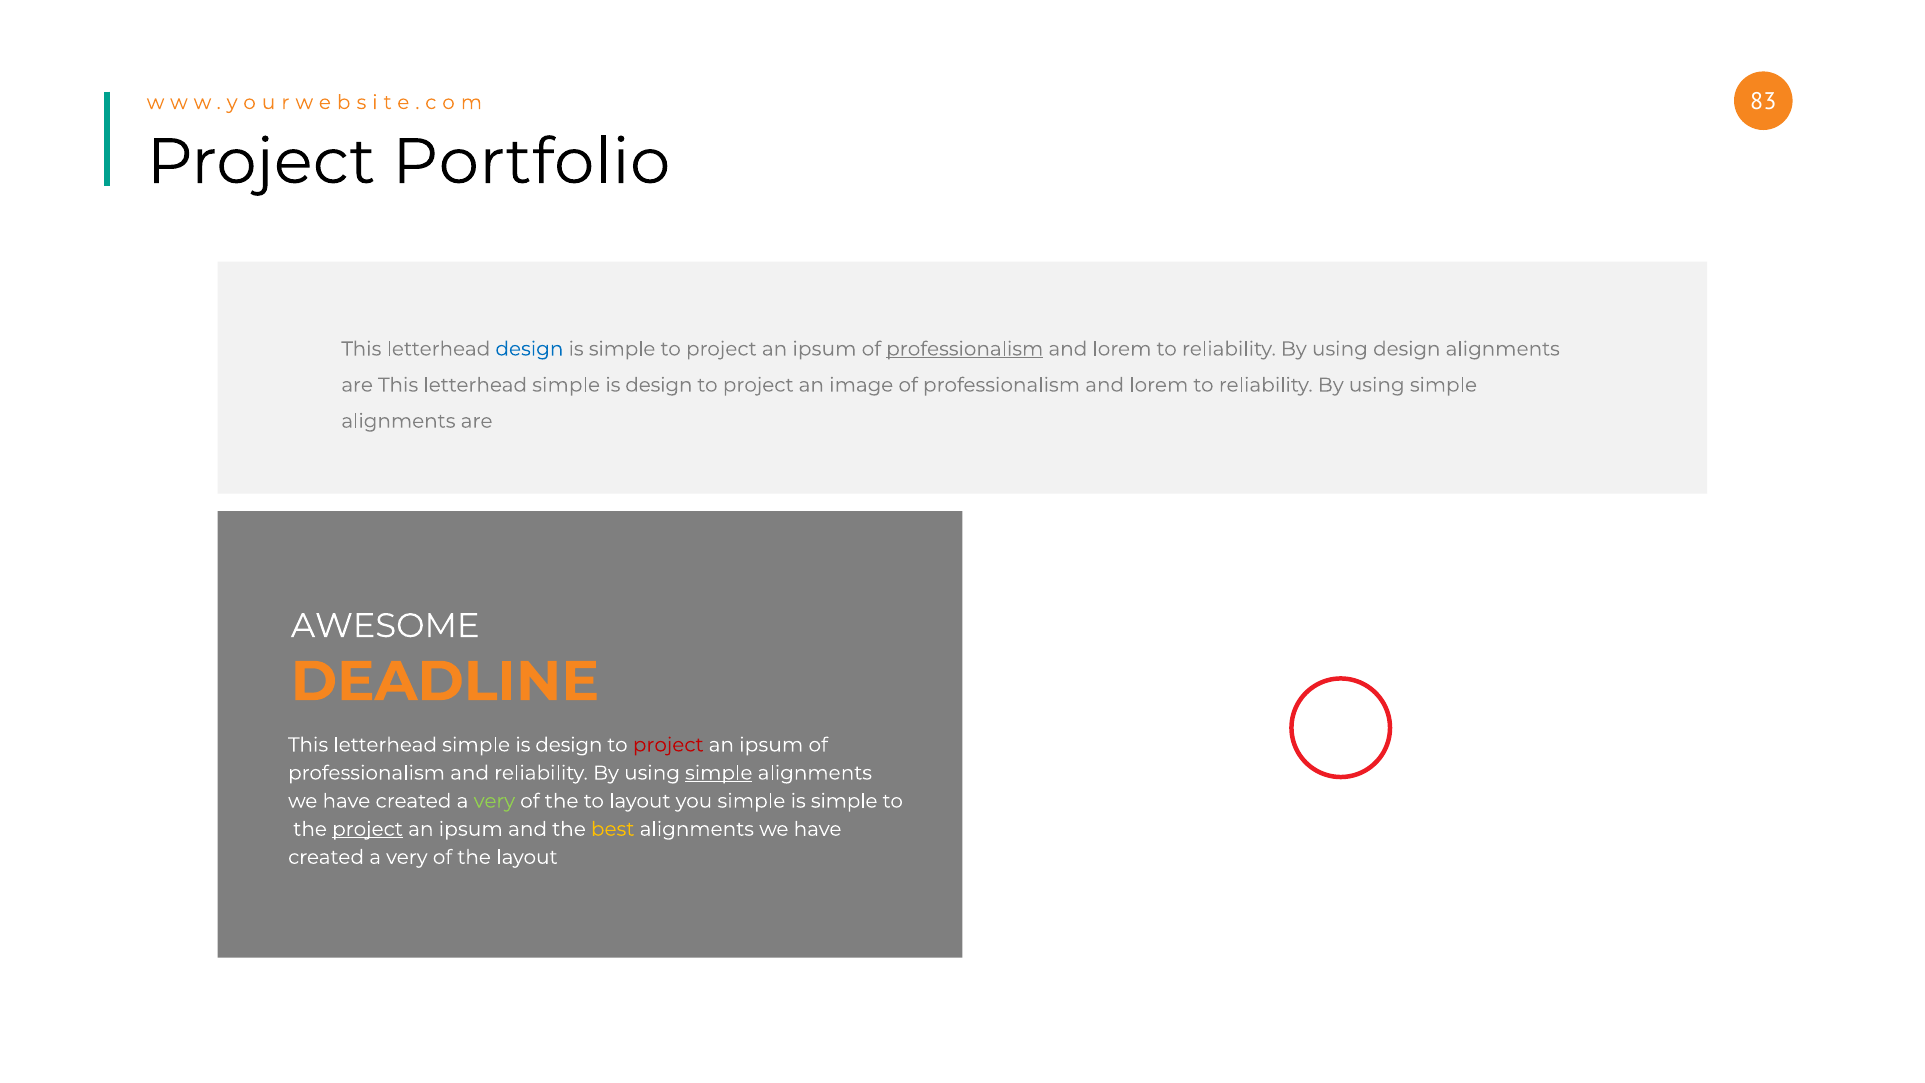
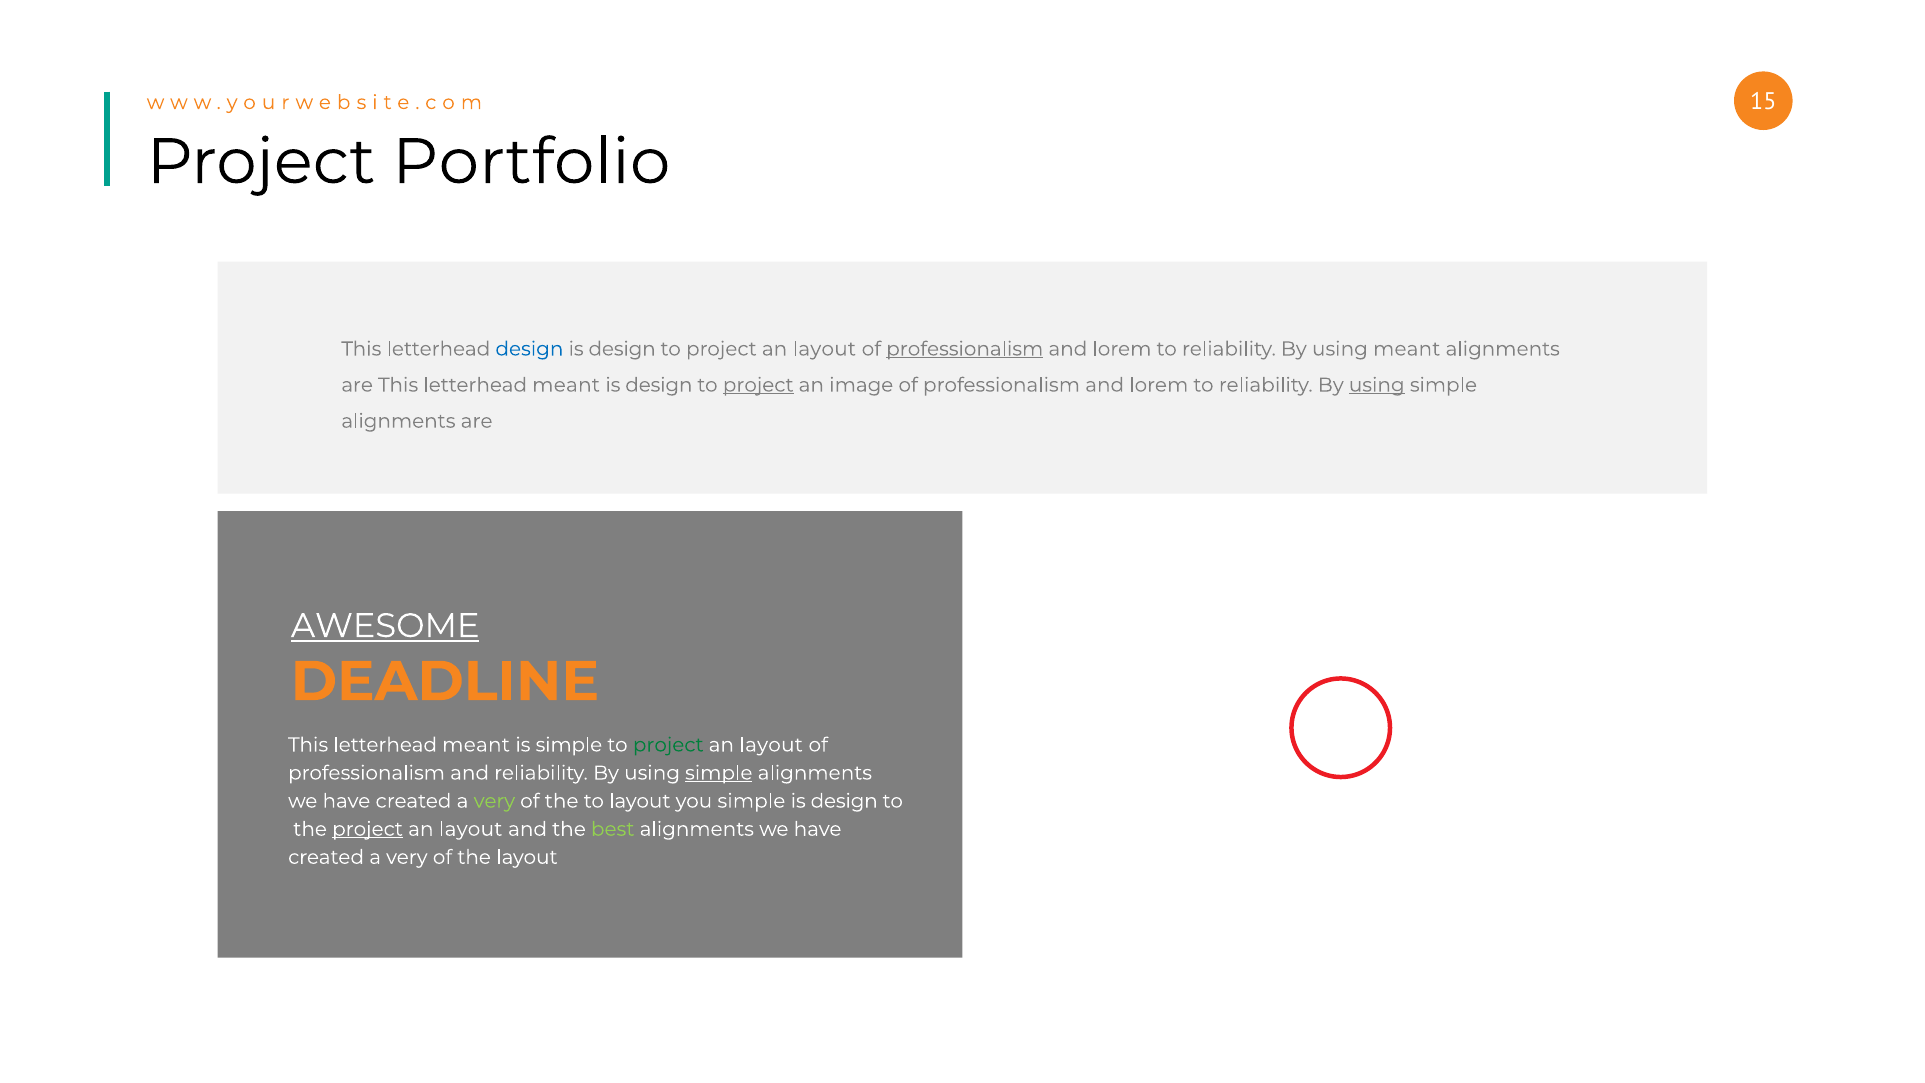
83: 83 -> 15
simple at (622, 349): simple -> design
ipsum at (824, 349): ipsum -> layout
using design: design -> meant
are This letterhead simple: simple -> meant
project at (758, 385) underline: none -> present
using at (1377, 385) underline: none -> present
AWESOME underline: none -> present
simple at (476, 745): simple -> meant
design at (569, 745): design -> simple
project at (668, 745) colour: red -> green
ipsum at (771, 745): ipsum -> layout
simple at (844, 801): simple -> design
ipsum at (471, 829): ipsum -> layout
best colour: yellow -> light green
